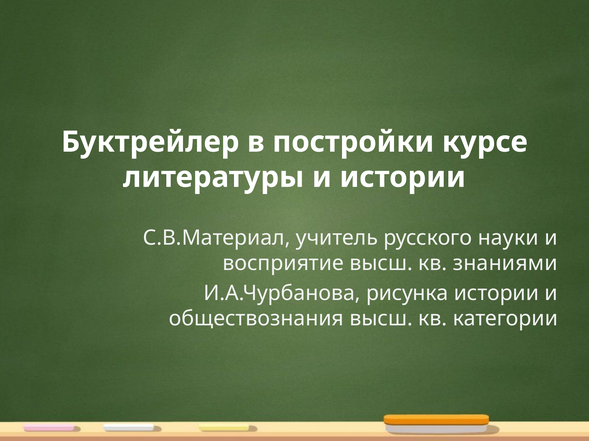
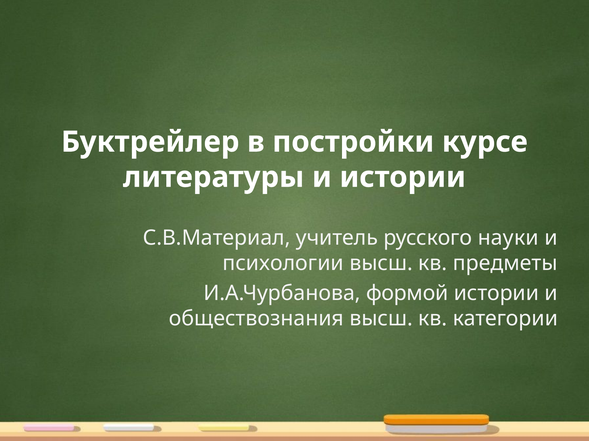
восприятие: восприятие -> психологии
знаниями: знаниями -> предметы
рисунка: рисунка -> формой
